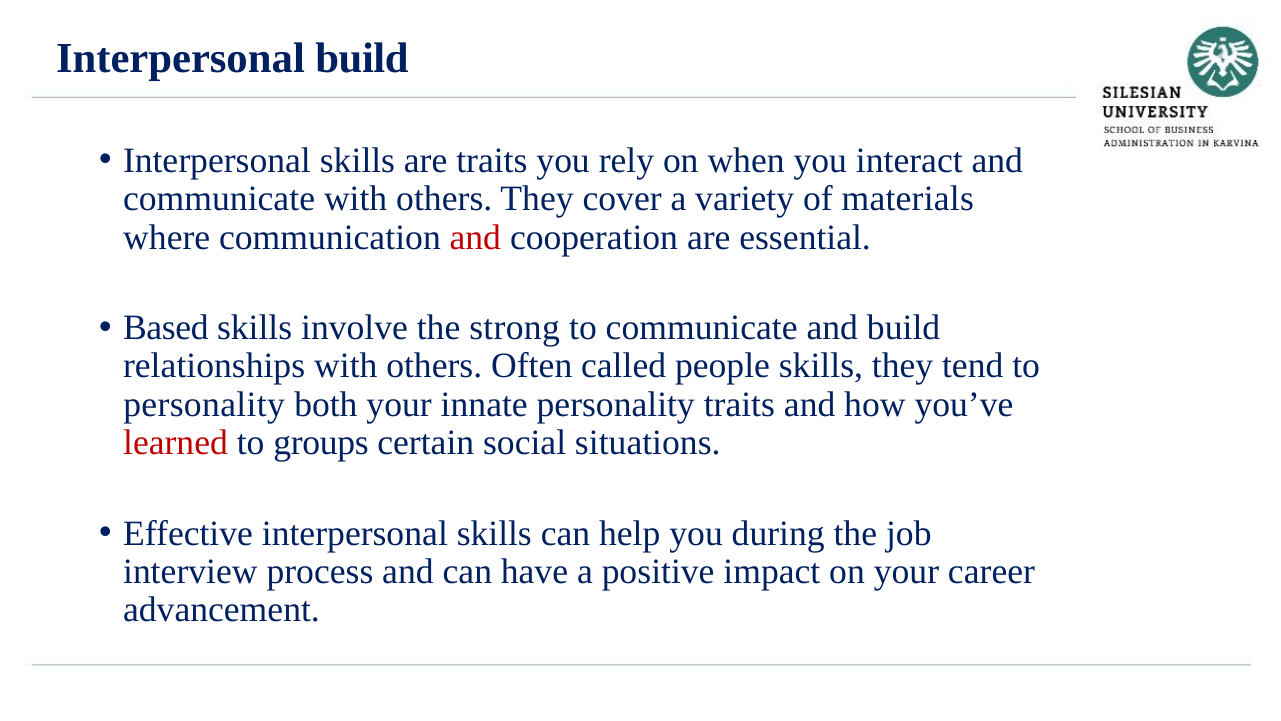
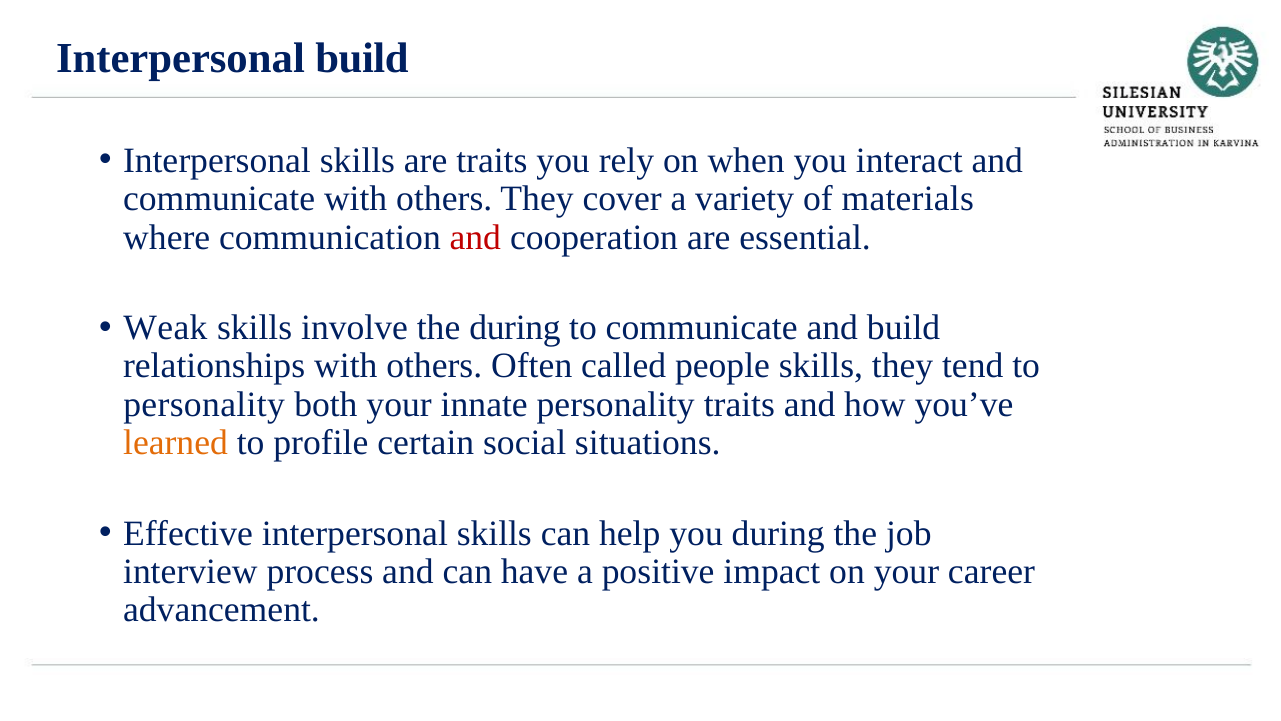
Based: Based -> Weak
the strong: strong -> during
learned colour: red -> orange
groups: groups -> profile
